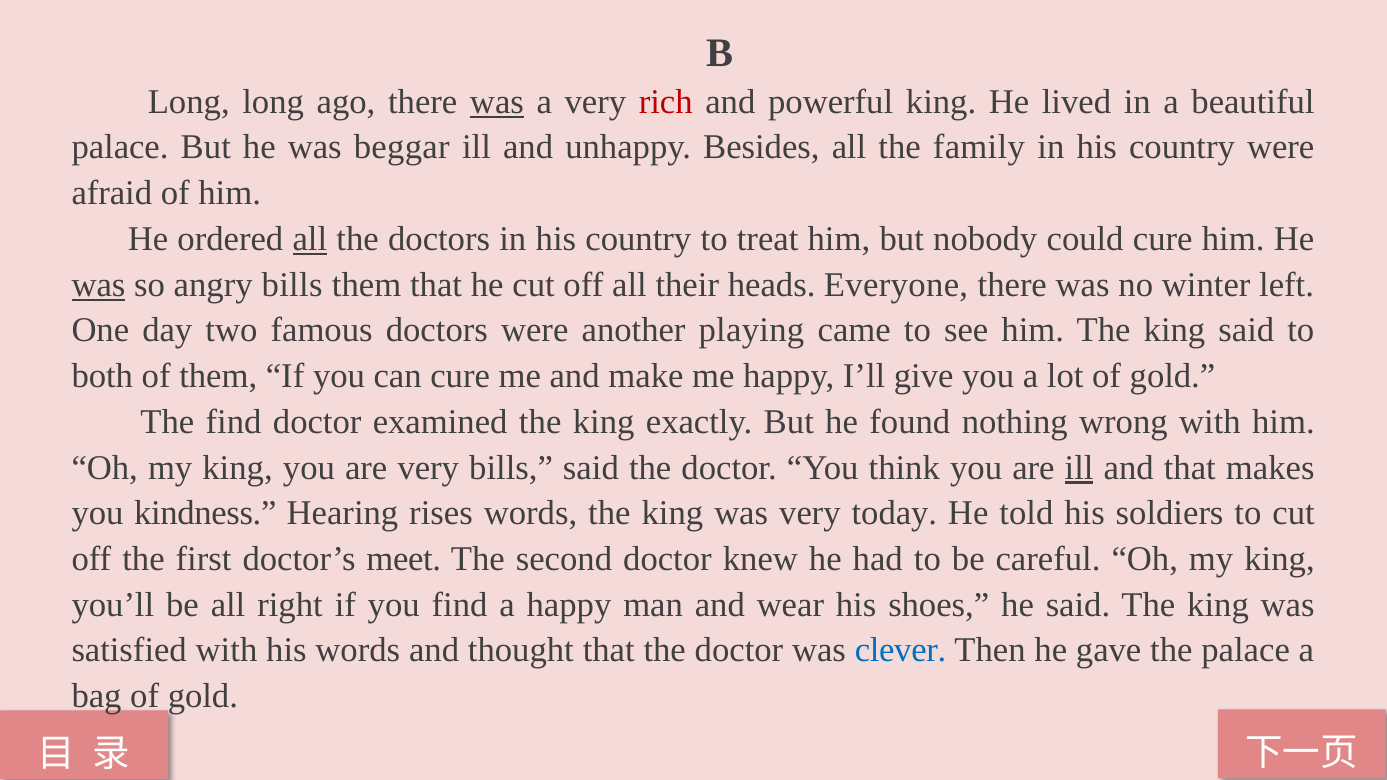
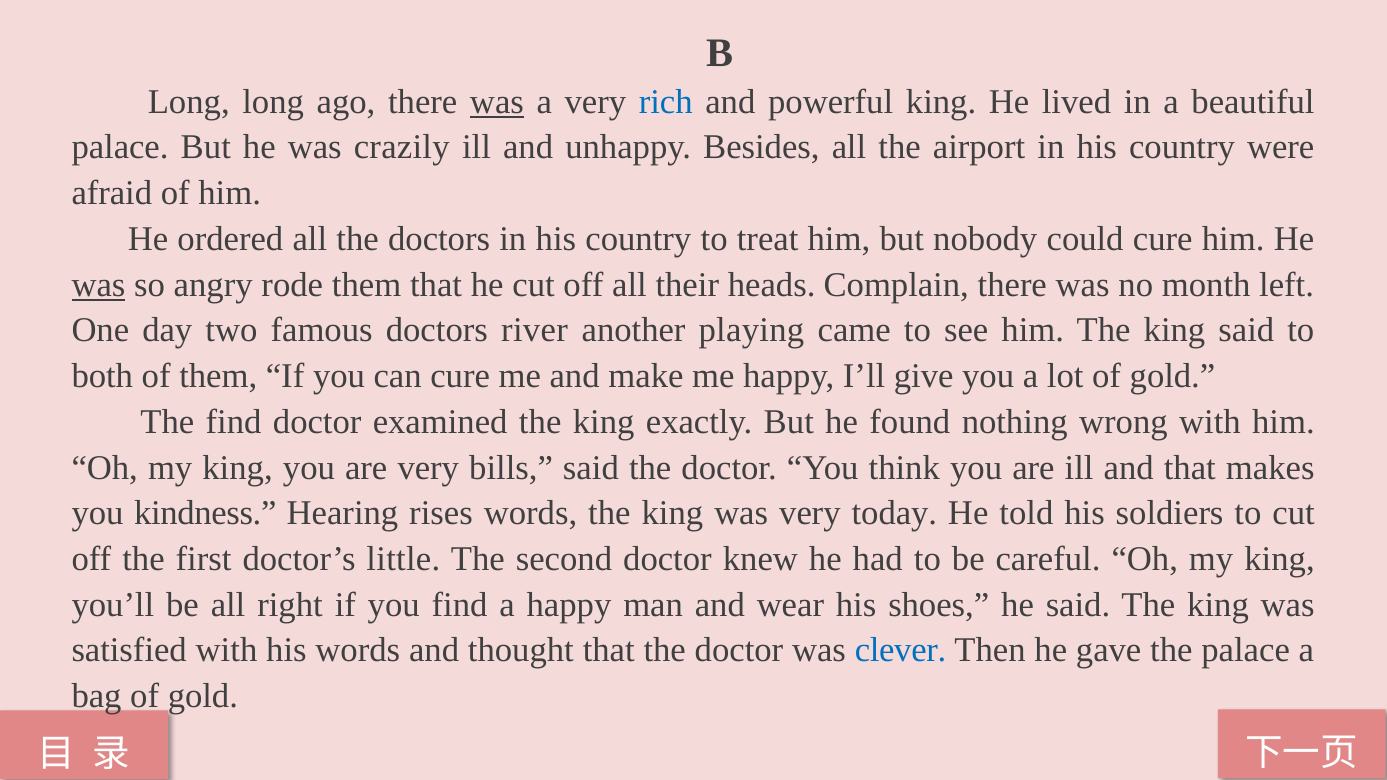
rich colour: red -> blue
beggar: beggar -> crazily
family: family -> airport
all at (310, 239) underline: present -> none
angry bills: bills -> rode
Everyone: Everyone -> Complain
winter: winter -> month
doctors were: were -> river
ill at (1079, 468) underline: present -> none
meet: meet -> little
